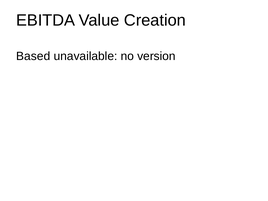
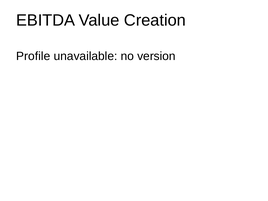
Based: Based -> Profile
